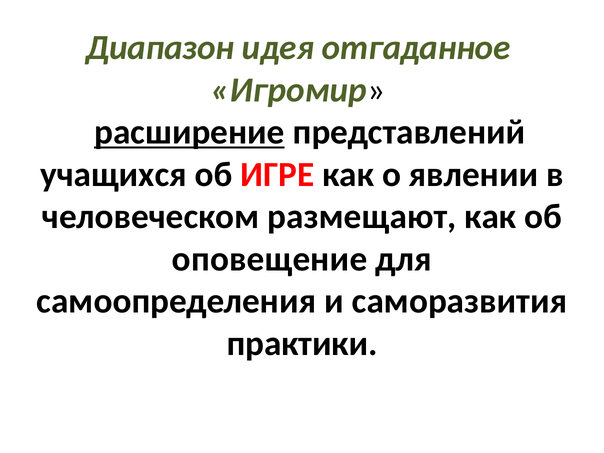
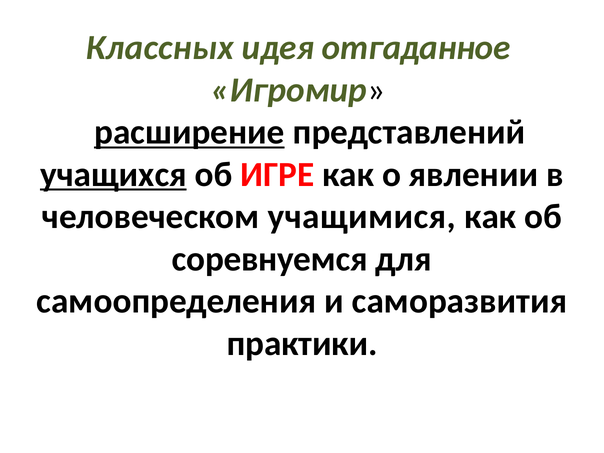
Диапазон: Диапазон -> Классных
учащихся underline: none -> present
размещают: размещают -> учащимися
оповещение: оповещение -> соревнуемся
